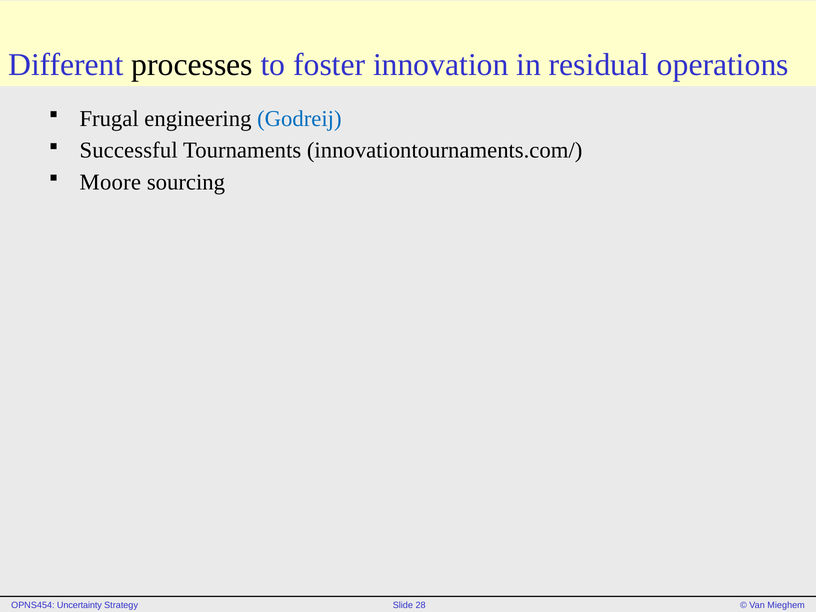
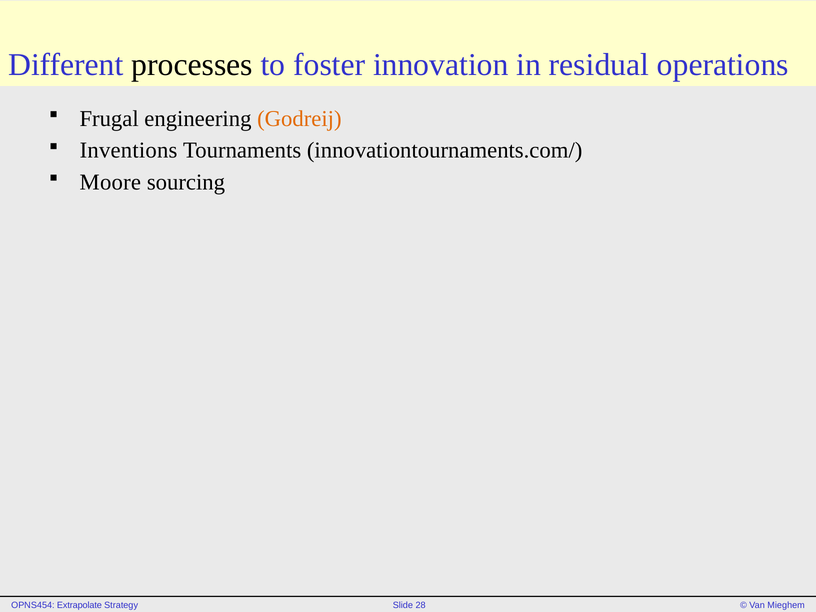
Godreij colour: blue -> orange
Successful: Successful -> Inventions
Uncertainty: Uncertainty -> Extrapolate
